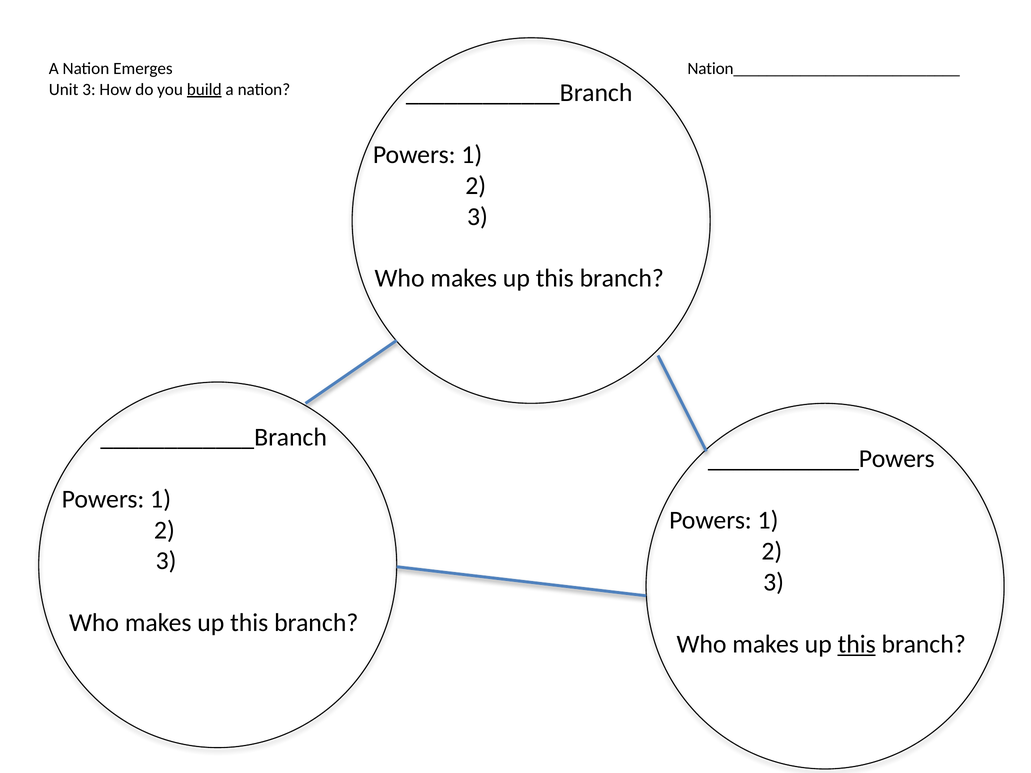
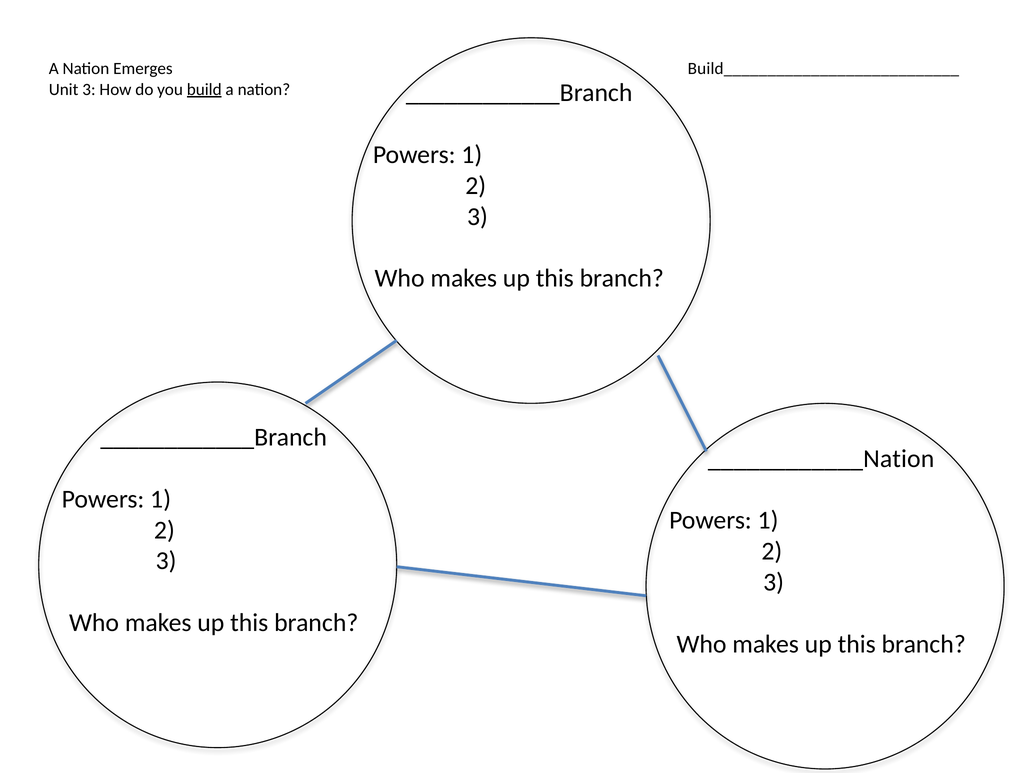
Nation___________________________: Nation___________________________ -> Build___________________________
____________Powers: ____________Powers -> ____________Nation
this at (857, 644) underline: present -> none
